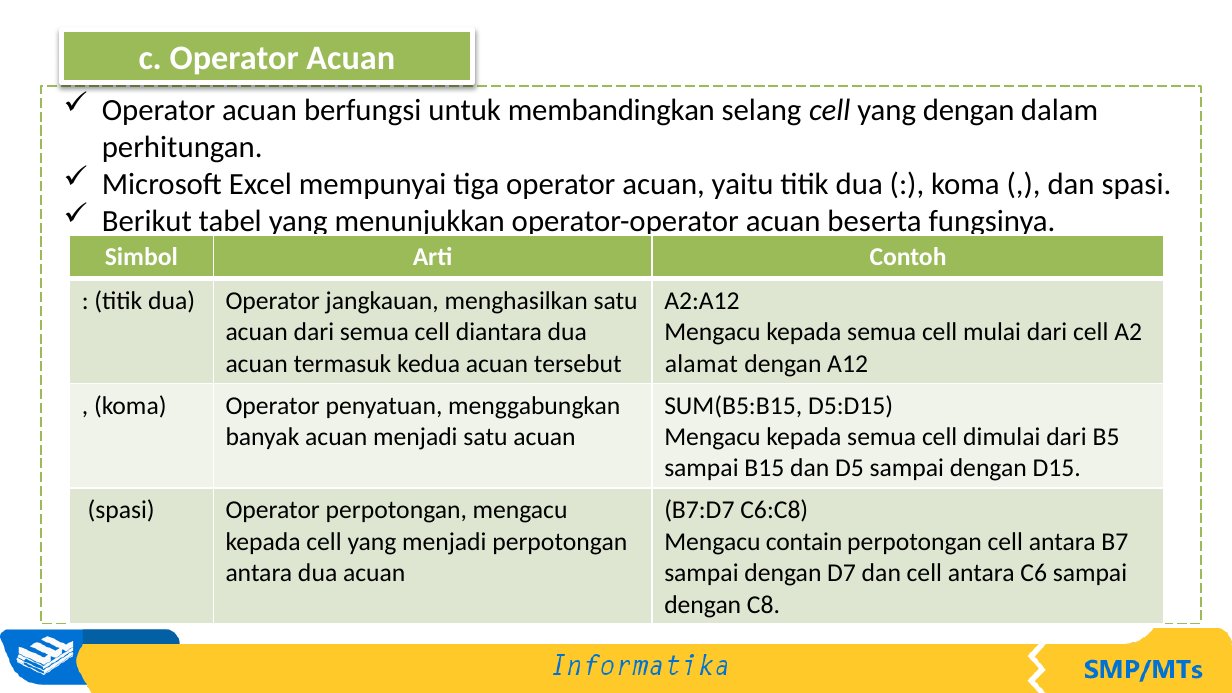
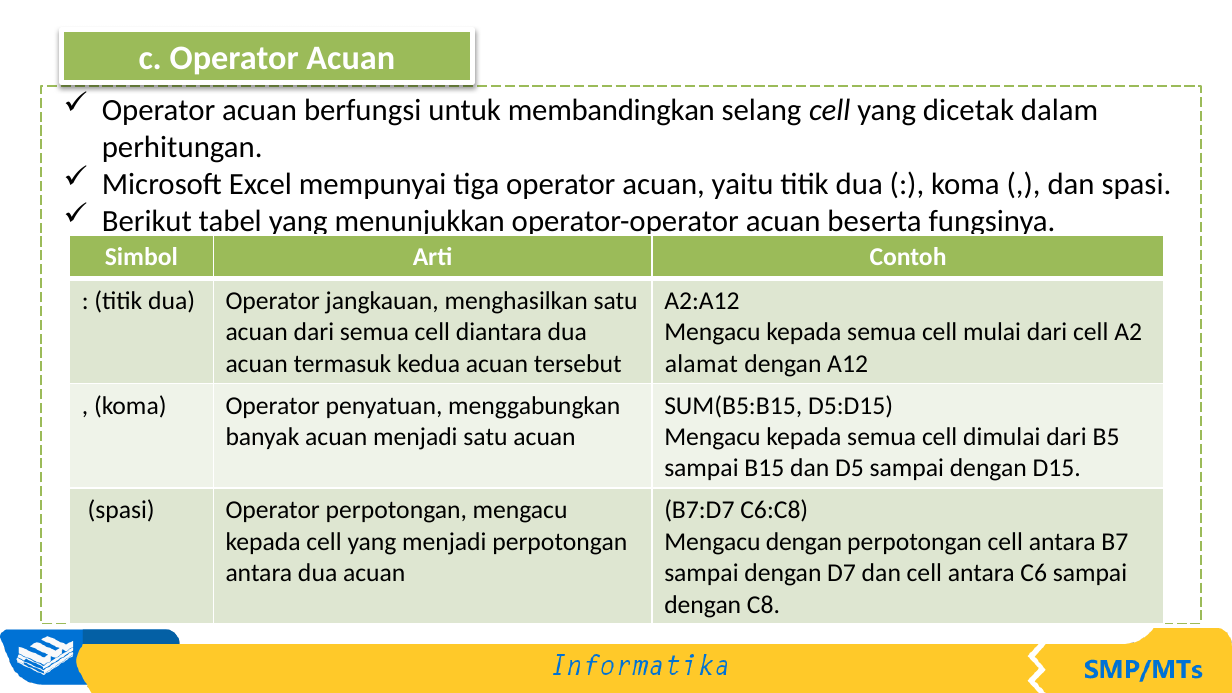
yang dengan: dengan -> dicetak
Mengacu contain: contain -> dengan
